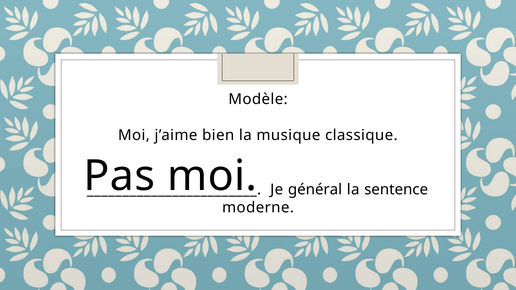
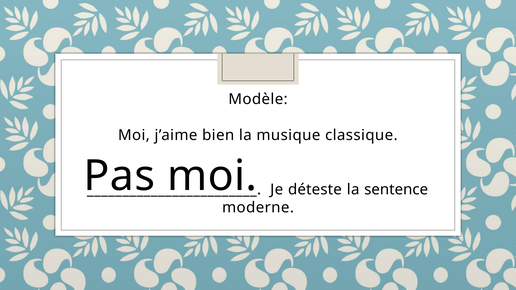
général: général -> déteste
